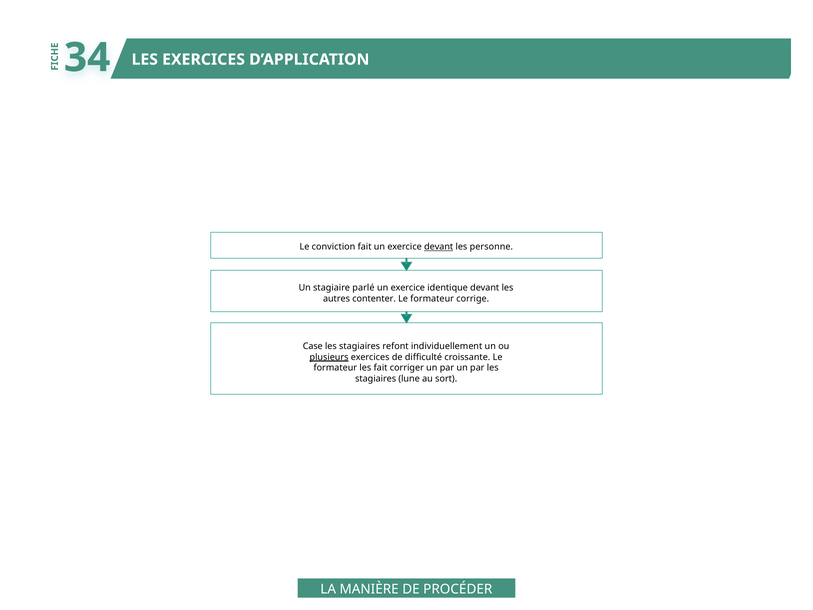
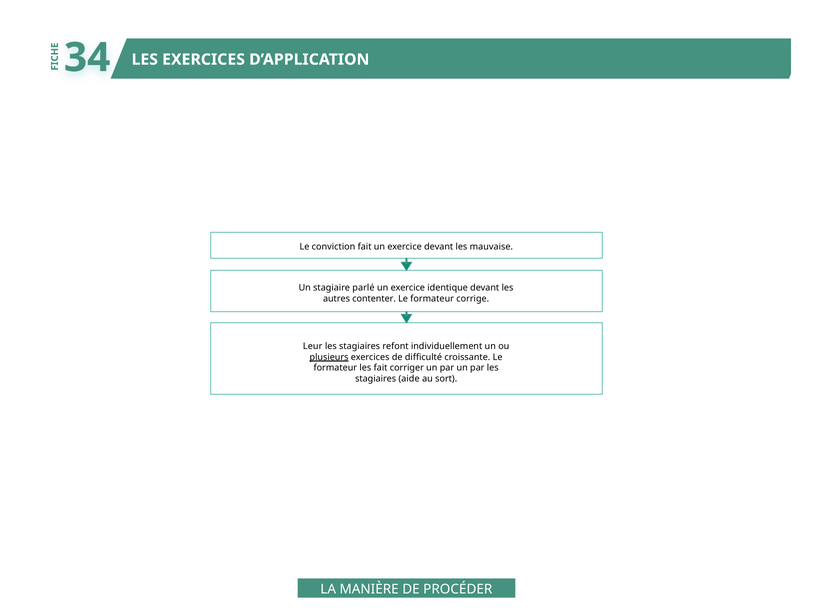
devant at (439, 247) underline: present -> none
personne: personne -> mauvaise
Case: Case -> Leur
lune: lune -> aide
